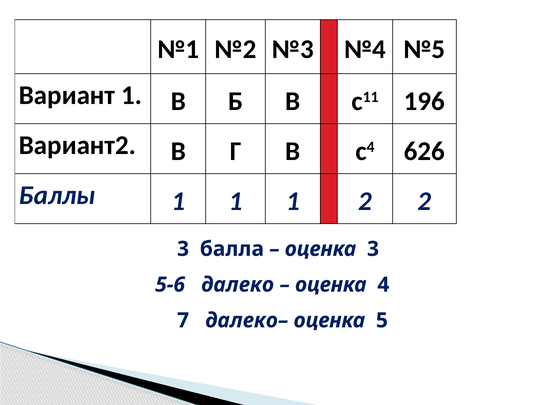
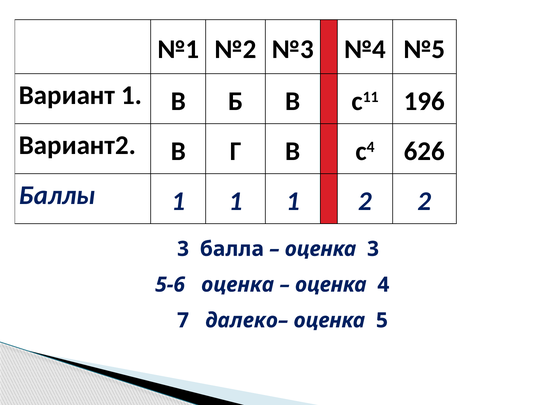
5-6 далеко: далеко -> оценка
